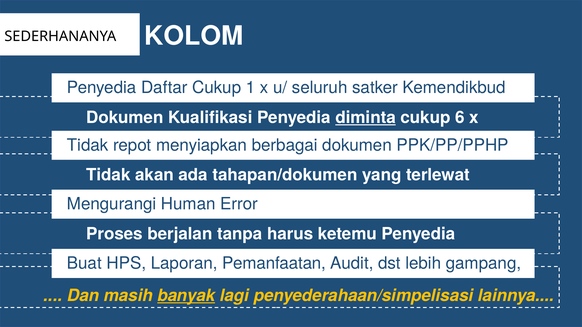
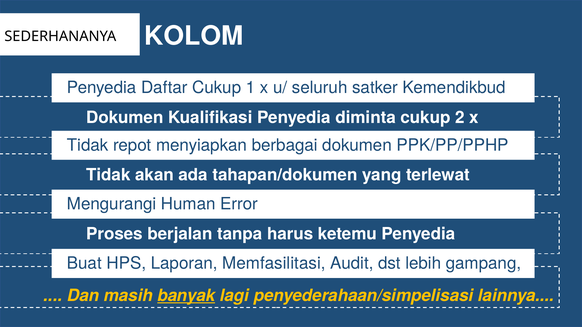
diminta underline: present -> none
6: 6 -> 2
Pemanfaatan: Pemanfaatan -> Memfasilitasi
